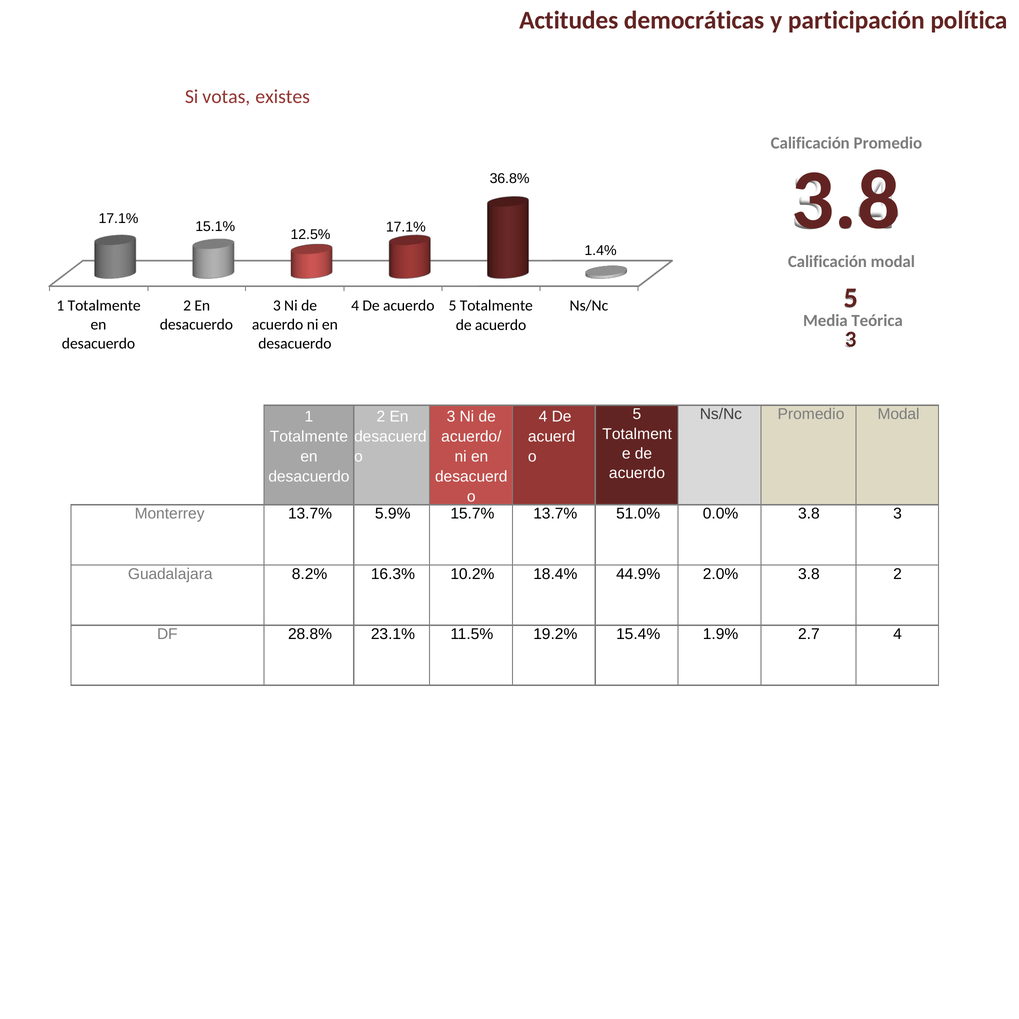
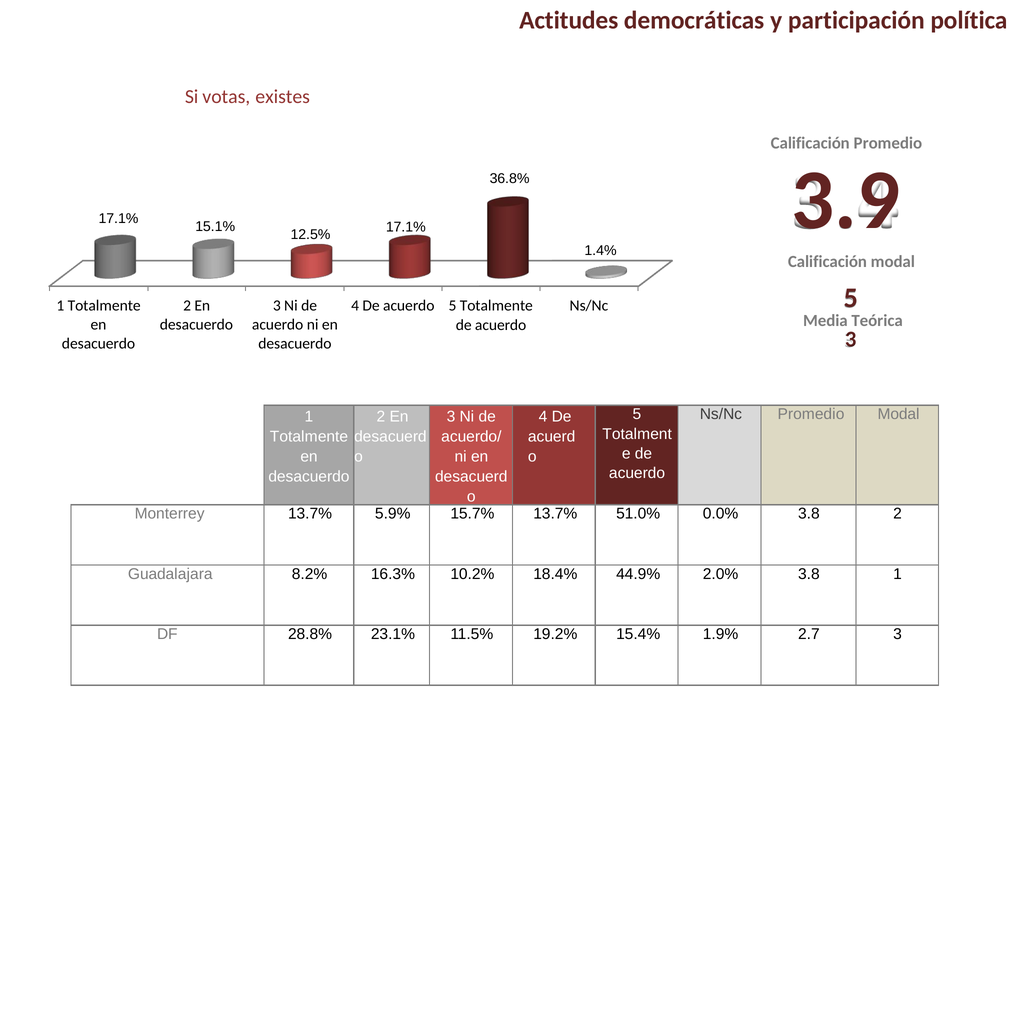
3.8 at (846, 200): 3.8 -> 3.9
3.8 3: 3 -> 2
3.8 2: 2 -> 1
2.7 4: 4 -> 3
